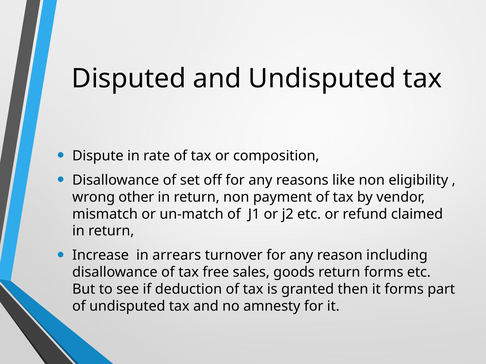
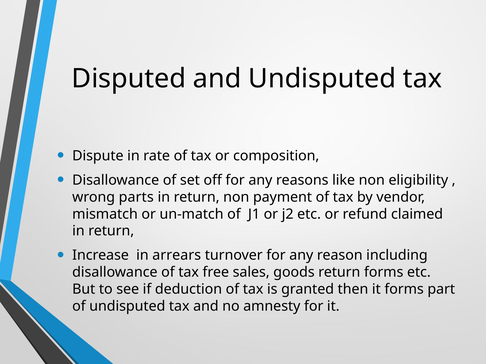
other: other -> parts
